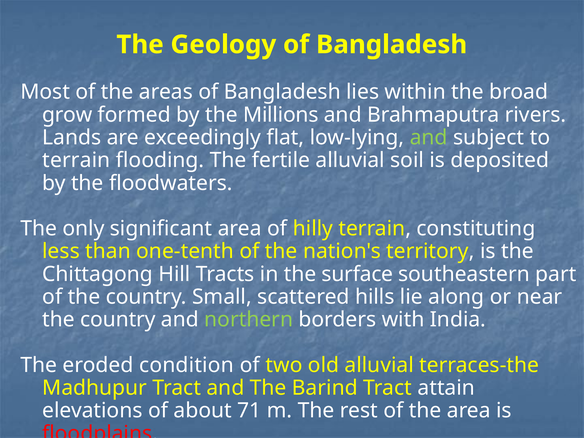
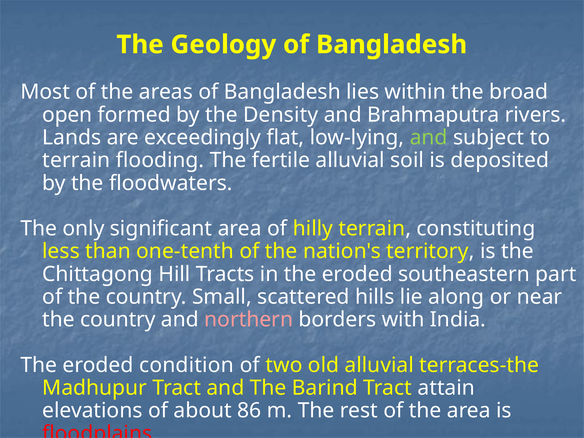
grow: grow -> open
Millions: Millions -> Density
in the surface: surface -> eroded
northern colour: light green -> pink
71: 71 -> 86
